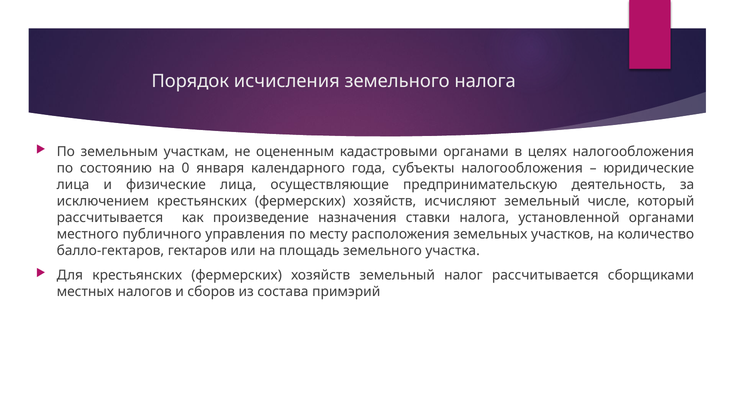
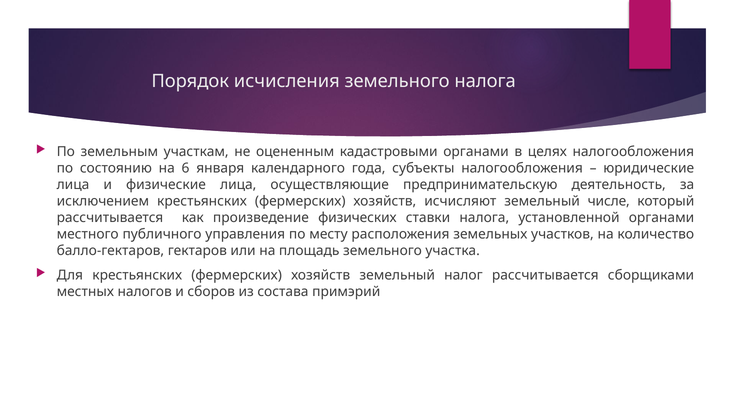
0: 0 -> 6
назначения: назначения -> физических
